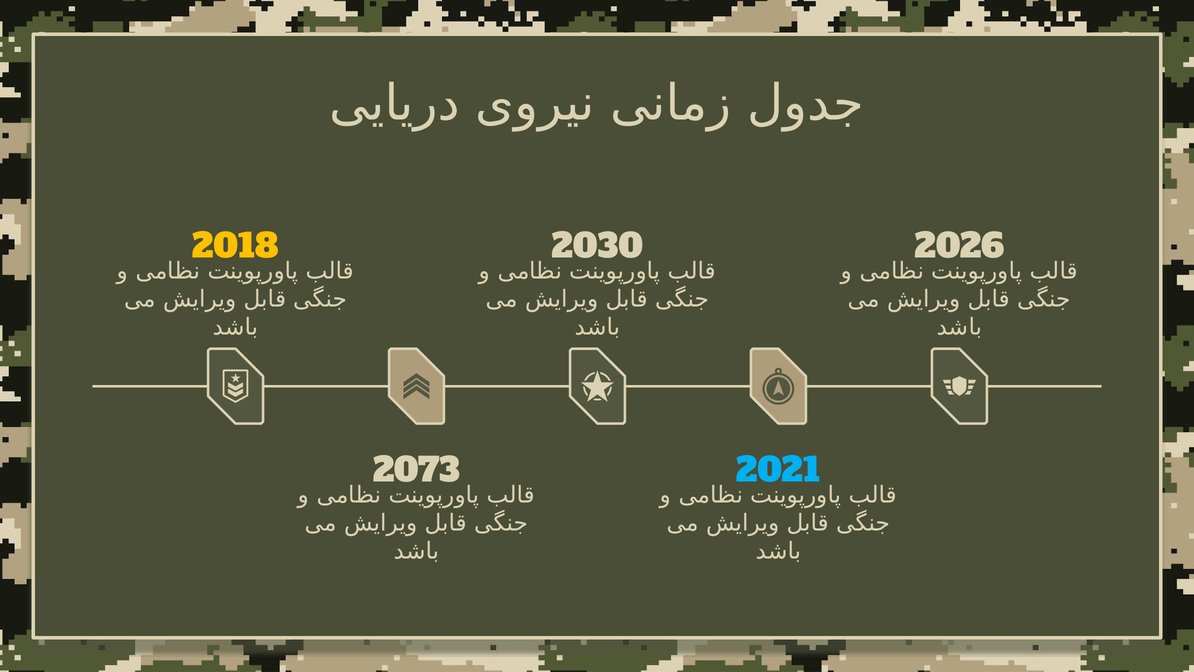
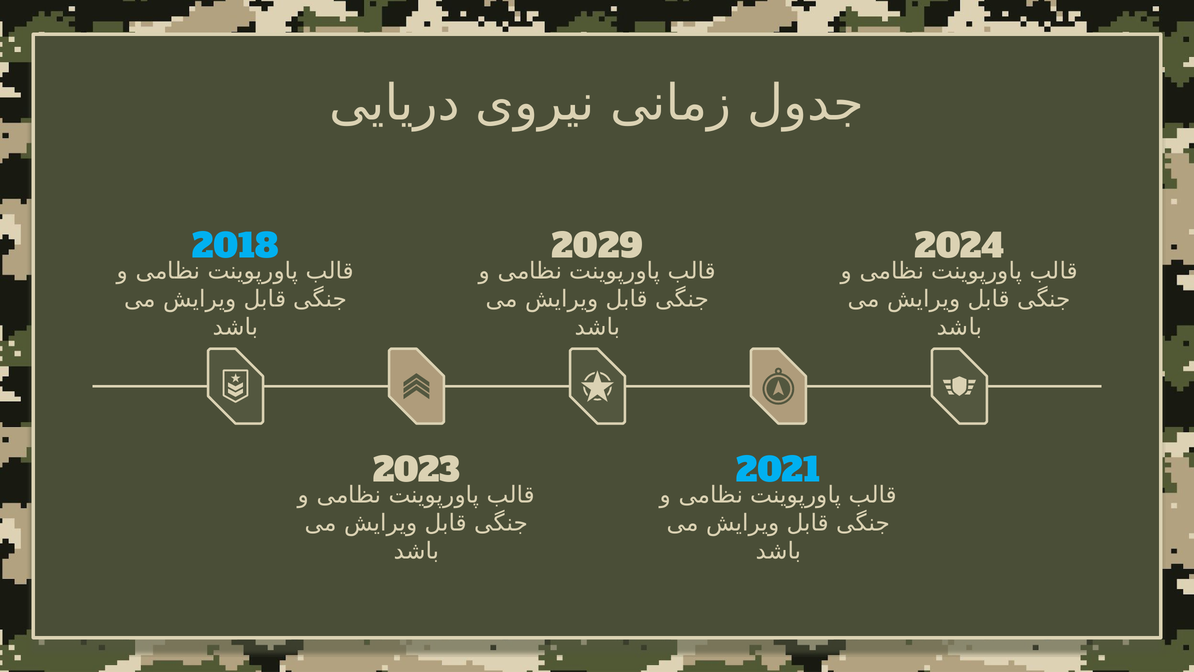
2018 colour: yellow -> light blue
2030: 2030 -> 2029
2026: 2026 -> 2024
2073: 2073 -> 2023
